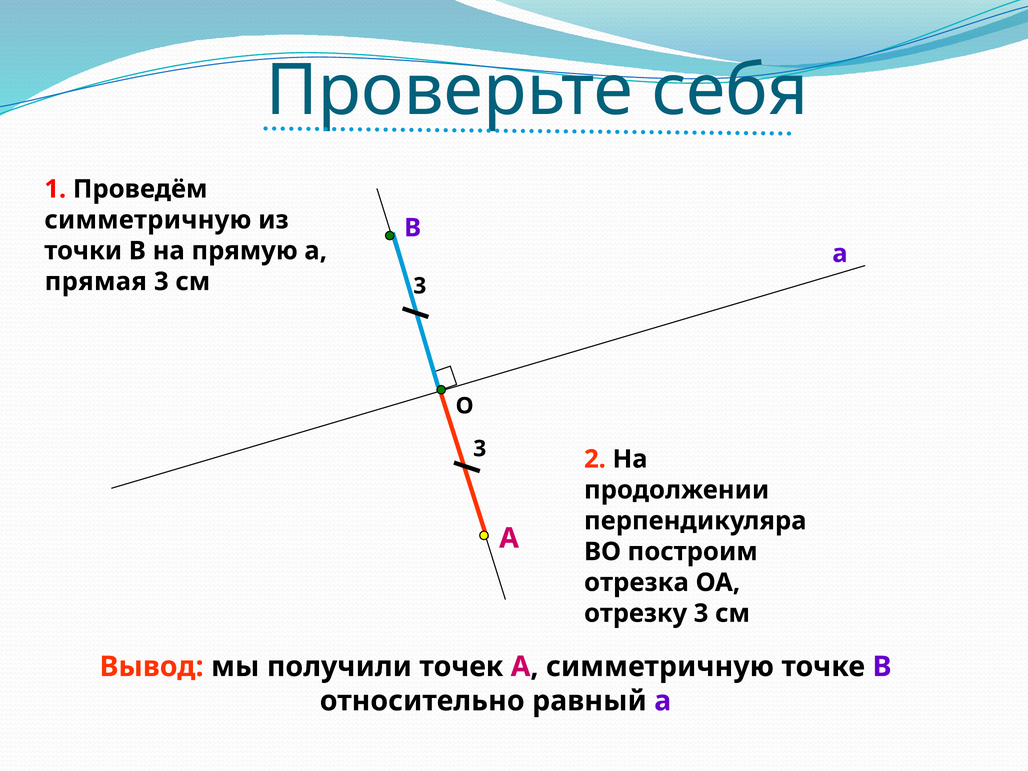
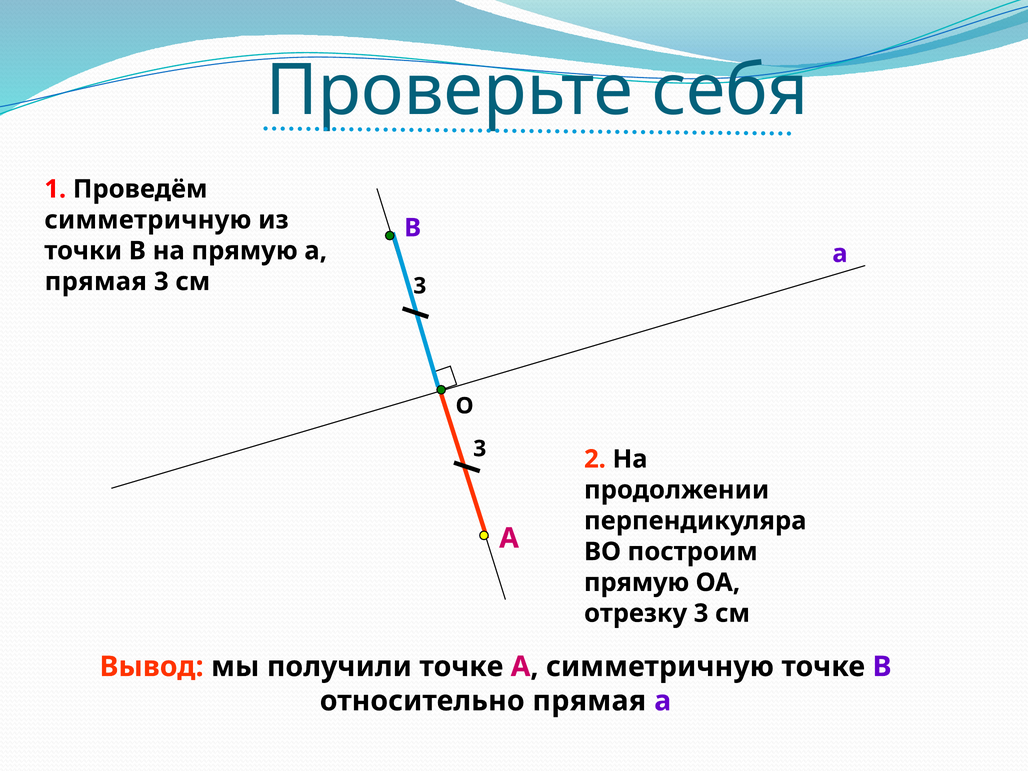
отрезка at (636, 582): отрезка -> прямую
получили точек: точек -> точке
относительно равный: равный -> прямая
